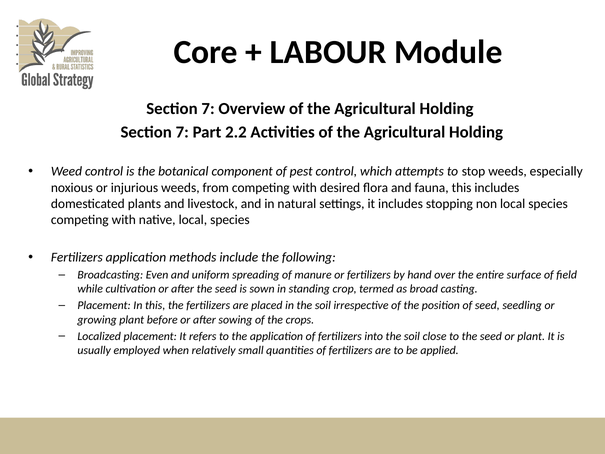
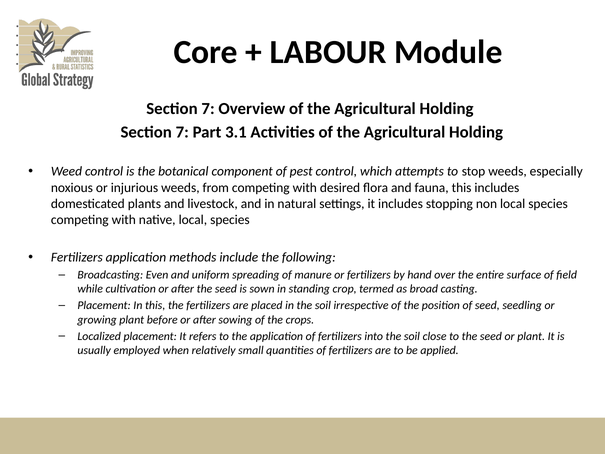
2.2: 2.2 -> 3.1
